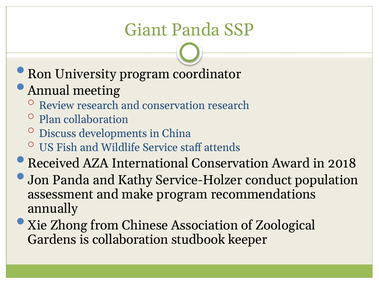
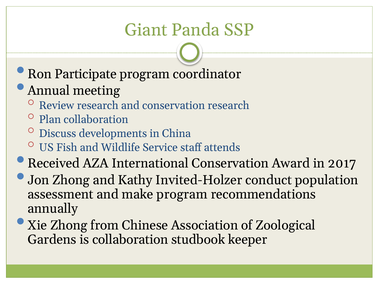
University: University -> Participate
2018: 2018 -> 2017
Jon Panda: Panda -> Zhong
Service-Holzer: Service-Holzer -> Invited-Holzer
